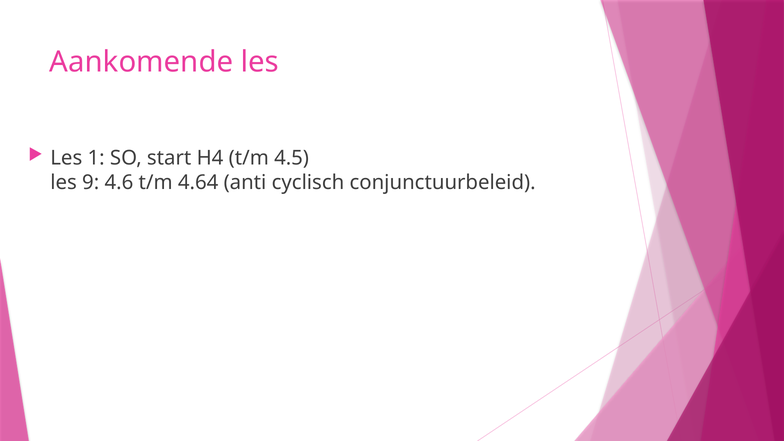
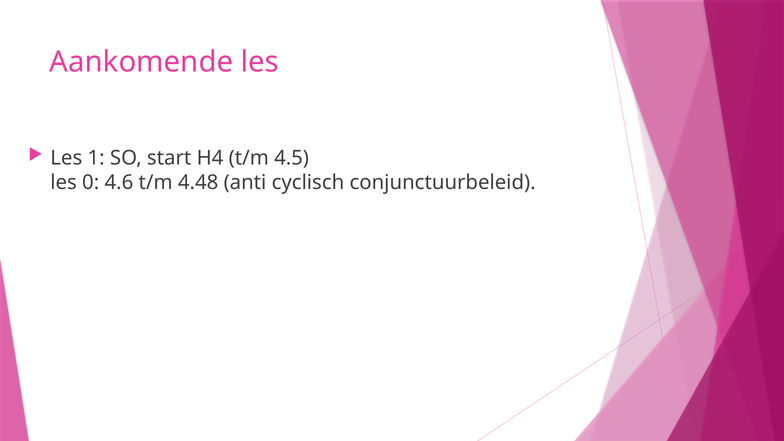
9: 9 -> 0
4.64: 4.64 -> 4.48
